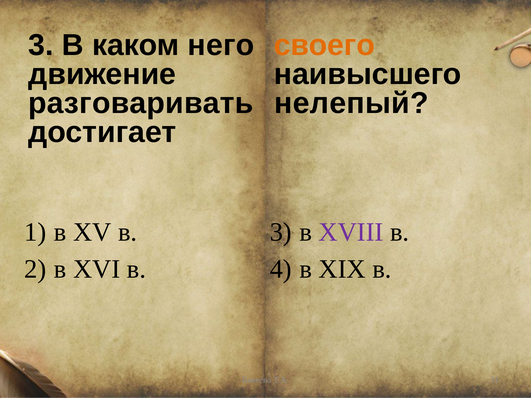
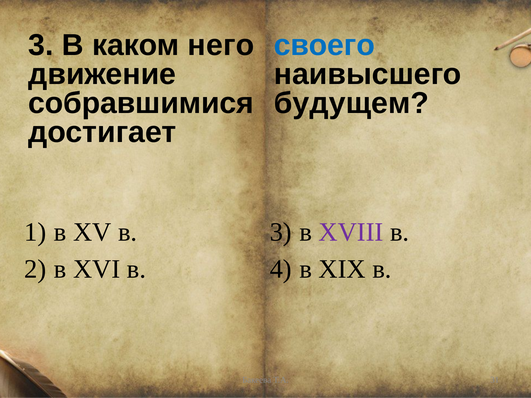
своего colour: orange -> blue
разговаривать: разговаривать -> собравшимися
нелепый: нелепый -> будущем
